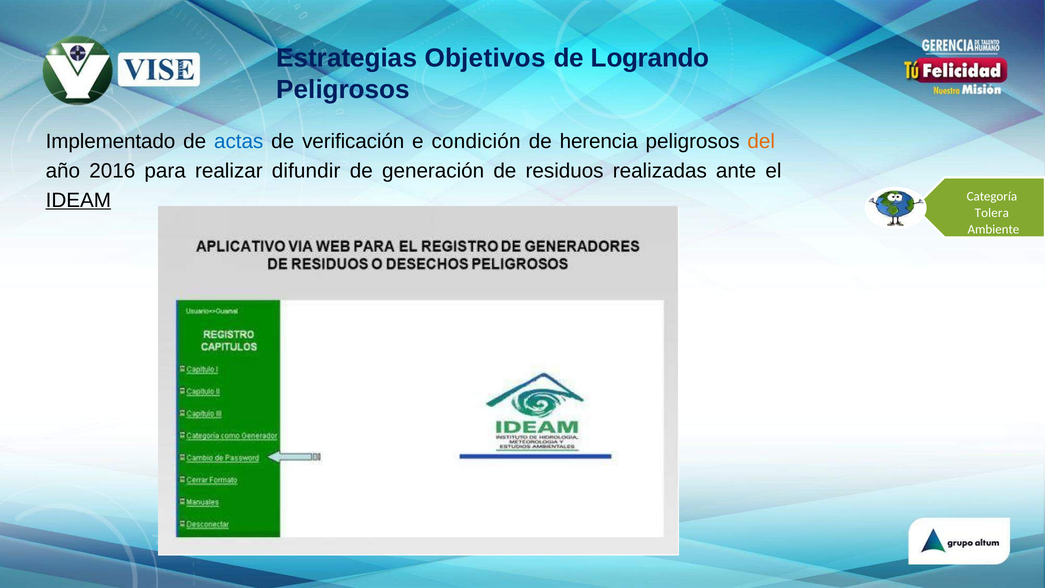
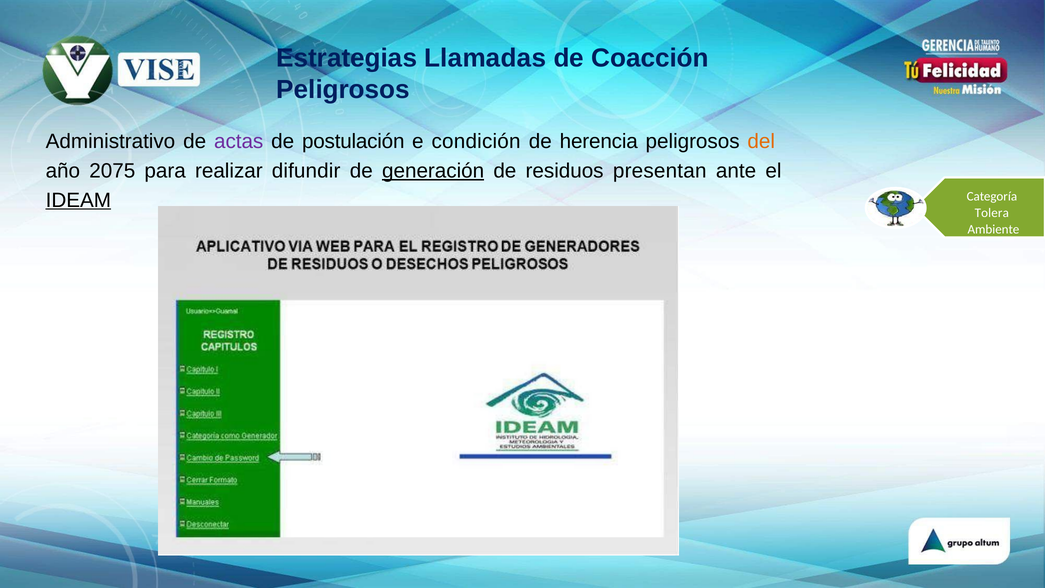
Objetivos: Objetivos -> Llamadas
Logrando: Logrando -> Coacción
Implementado: Implementado -> Administrativo
actas colour: blue -> purple
verificación: verificación -> postulación
2016: 2016 -> 2075
generación underline: none -> present
realizadas: realizadas -> presentan
